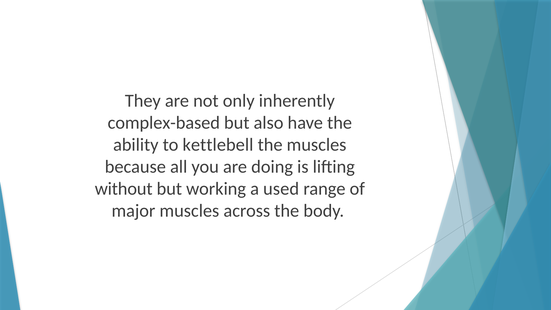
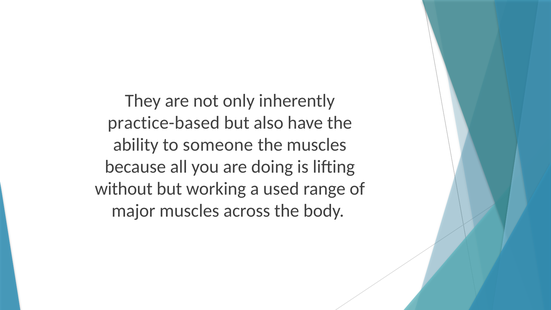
complex-based: complex-based -> practice-based
kettlebell: kettlebell -> someone
